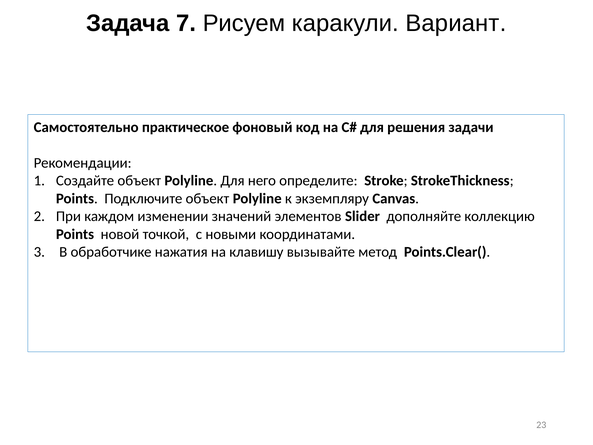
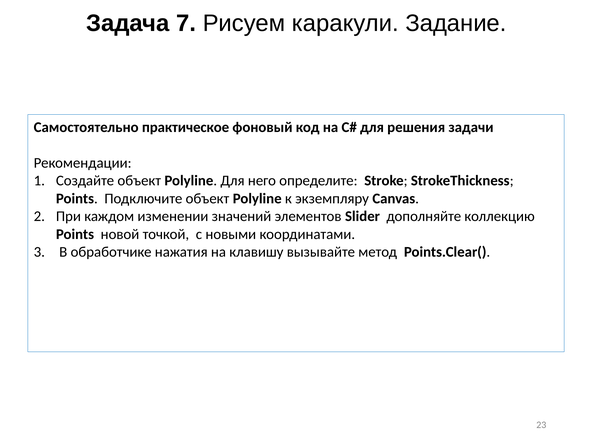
Вариант: Вариант -> Задание
